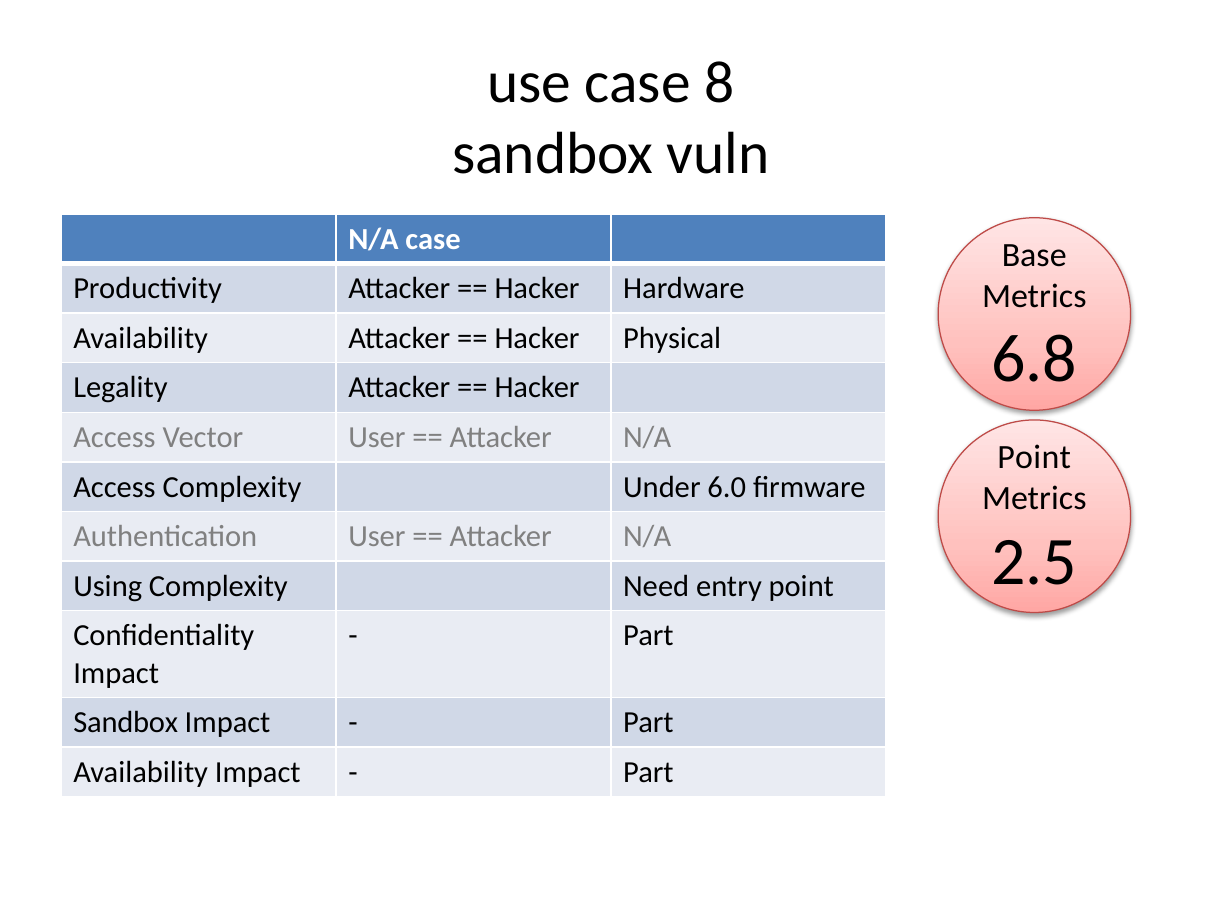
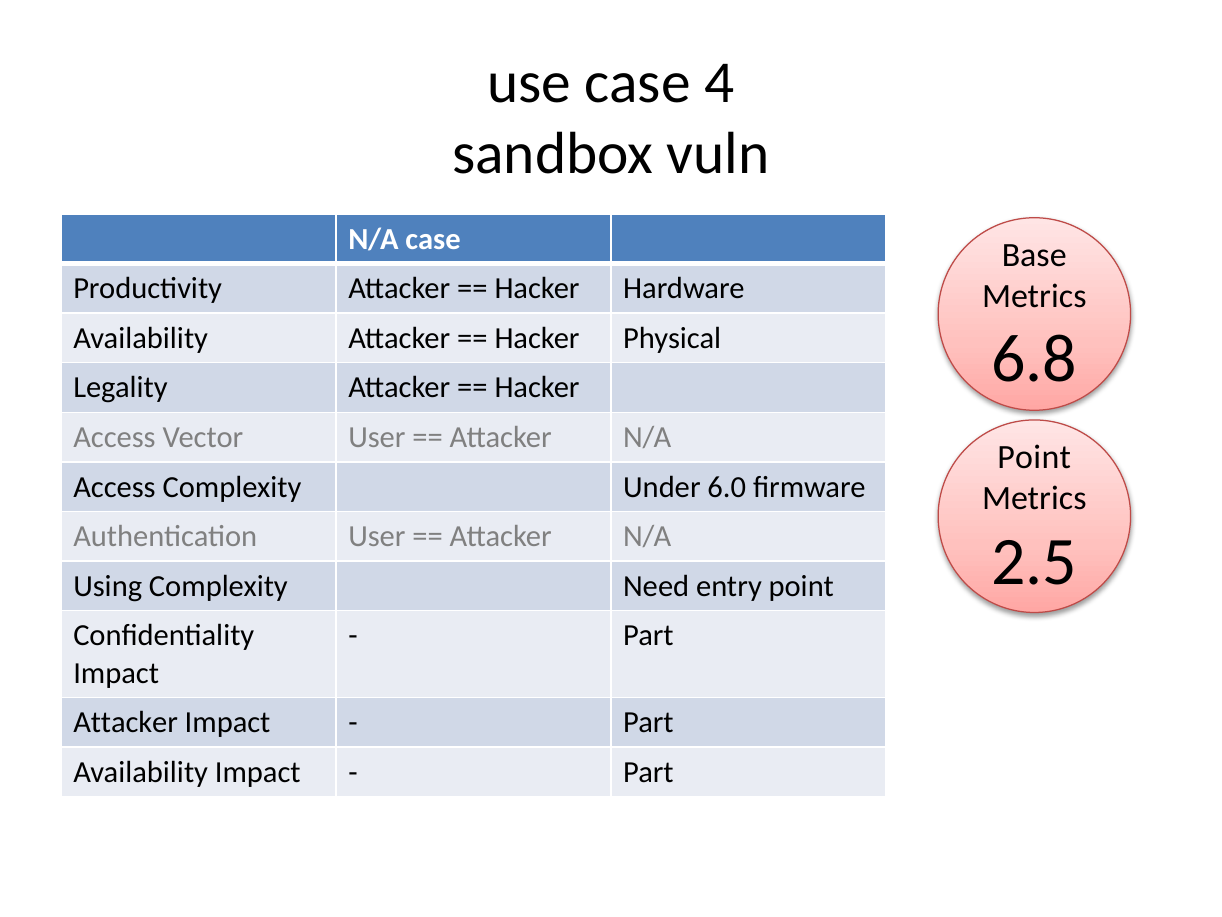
8: 8 -> 4
Sandbox at (126, 722): Sandbox -> Attacker
